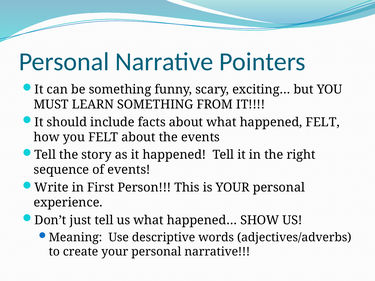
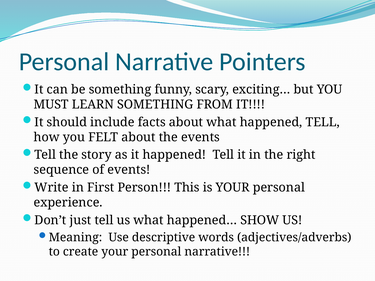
what happened FELT: FELT -> TELL
